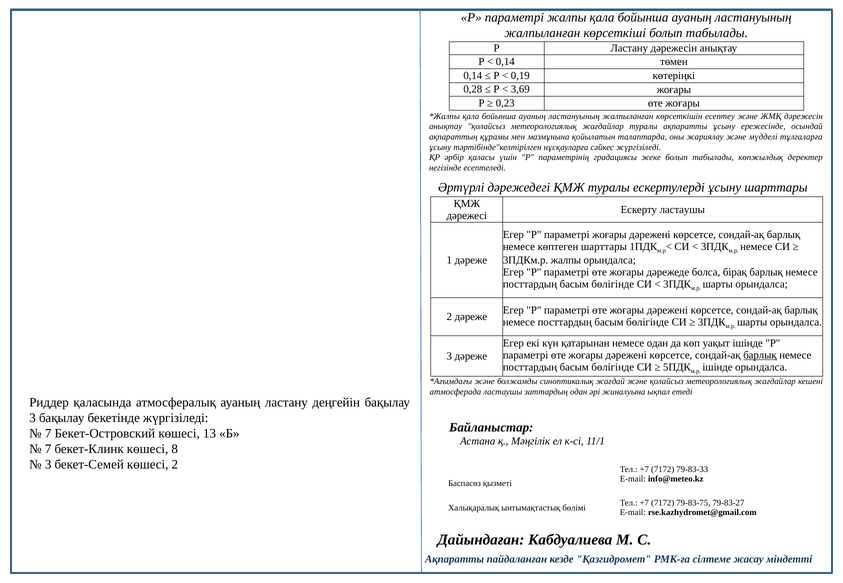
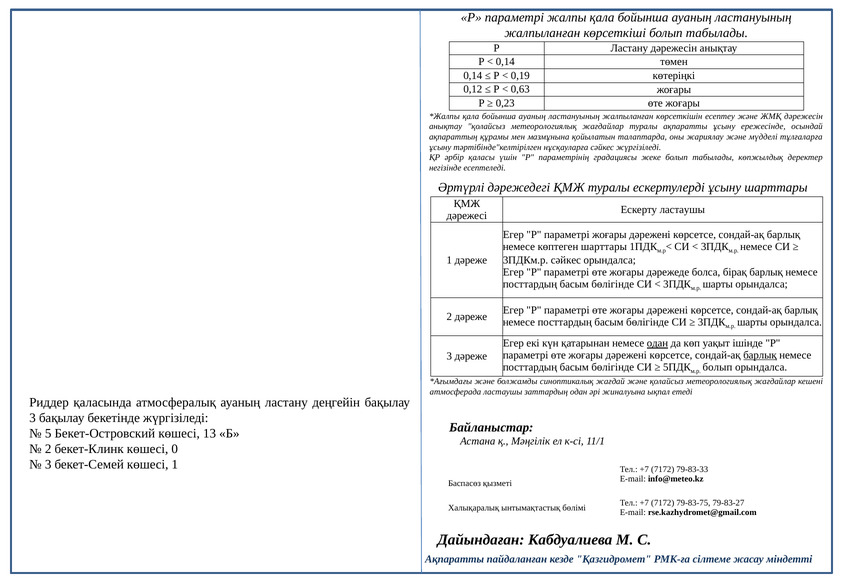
0,28: 0,28 -> 0,12
3,69: 3,69 -> 0,63
3ПДКм.р жалпы: жалпы -> сәйкес
одан at (657, 344) underline: none -> present
ішінде at (718, 368): ішінде -> болып
7 at (48, 434): 7 -> 5
7 at (48, 450): 7 -> 2
8: 8 -> 0
көшесі 2: 2 -> 1
